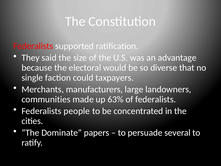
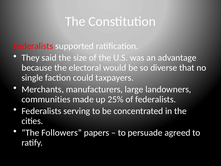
63%: 63% -> 25%
people: people -> serving
Dominate: Dominate -> Followers
several: several -> agreed
